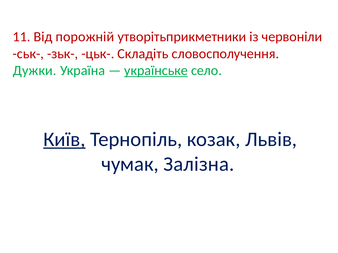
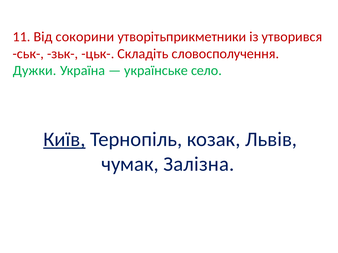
порожній: порожній -> сокорини
червоніли: червоніли -> утворився
українське underline: present -> none
